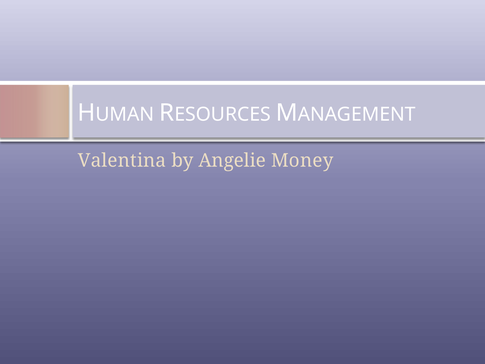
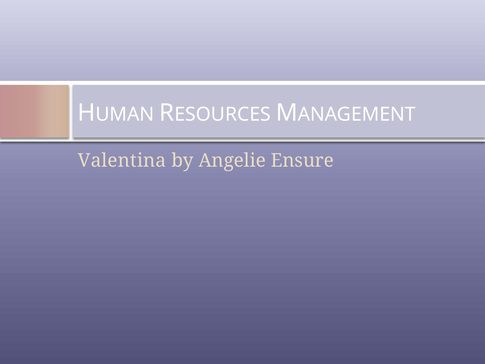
Money: Money -> Ensure
